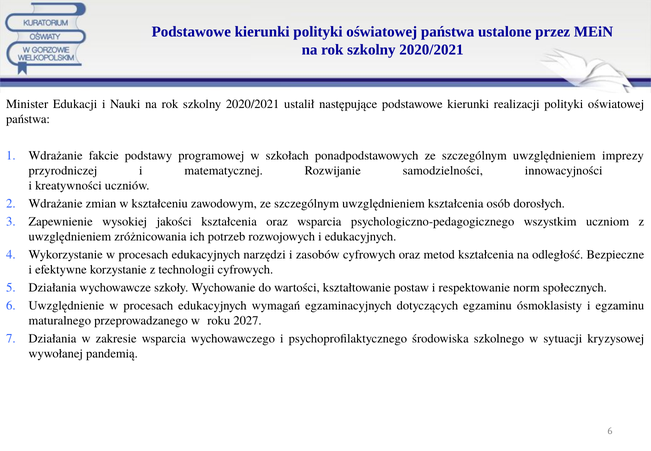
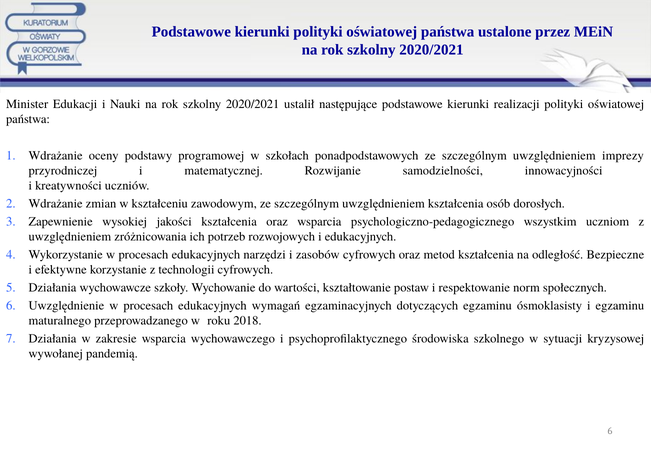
fakcie: fakcie -> oceny
2027: 2027 -> 2018
